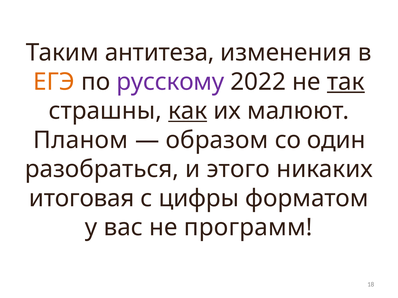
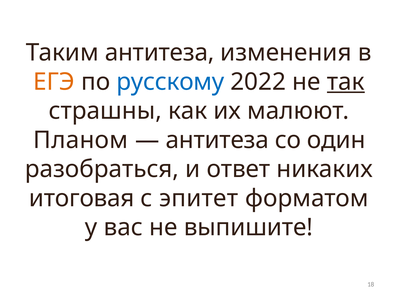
русскому colour: purple -> blue
как underline: present -> none
образом at (217, 140): образом -> антитеза
этого: этого -> ответ
цифры: цифры -> эпитет
программ: программ -> выпишите
